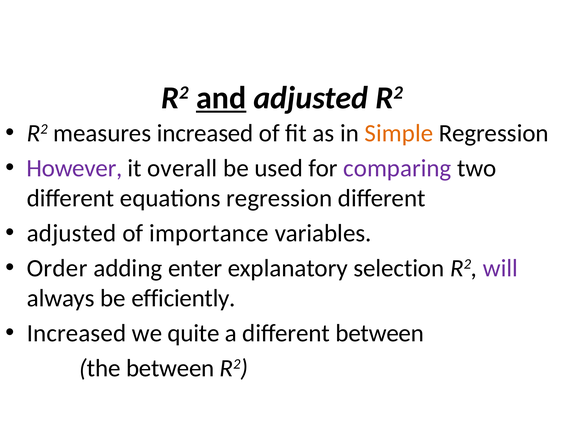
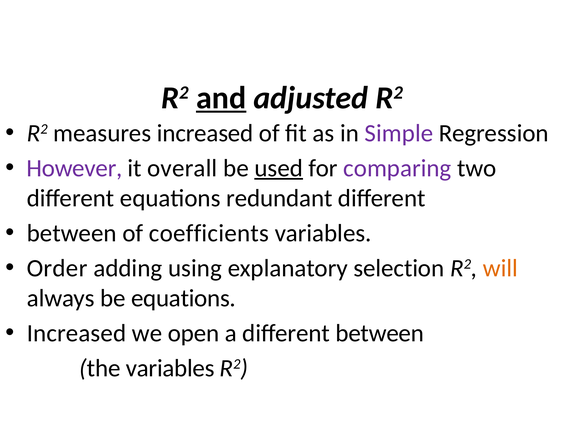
Simple colour: orange -> purple
used underline: none -> present
equations regression: regression -> redundant
adjusted at (72, 233): adjusted -> between
importance: importance -> coefficients
enter: enter -> using
will colour: purple -> orange
be efficiently: efficiently -> equations
quite: quite -> open
the between: between -> variables
